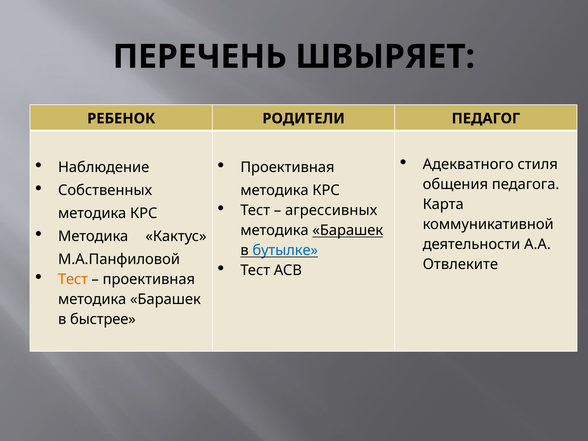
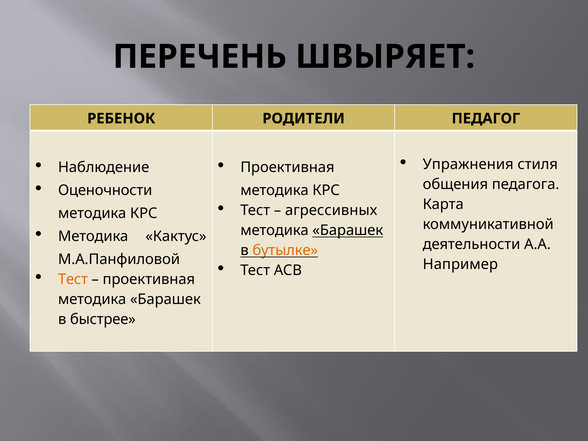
Адекватного: Адекватного -> Упражнения
Собственных: Собственных -> Оценочности
бутылке colour: blue -> orange
Отвлеките: Отвлеките -> Например
